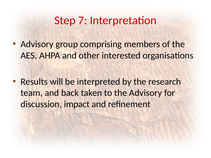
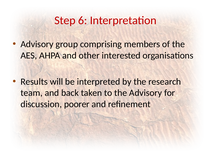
7: 7 -> 6
impact: impact -> poorer
